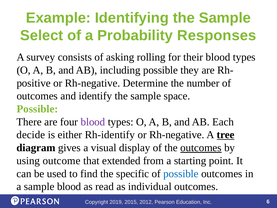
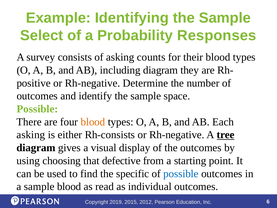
rolling: rolling -> counts
including possible: possible -> diagram
blood at (93, 122) colour: purple -> orange
decide at (31, 135): decide -> asking
Rh-identify: Rh-identify -> Rh-consists
outcomes at (201, 148) underline: present -> none
outcome: outcome -> choosing
extended: extended -> defective
